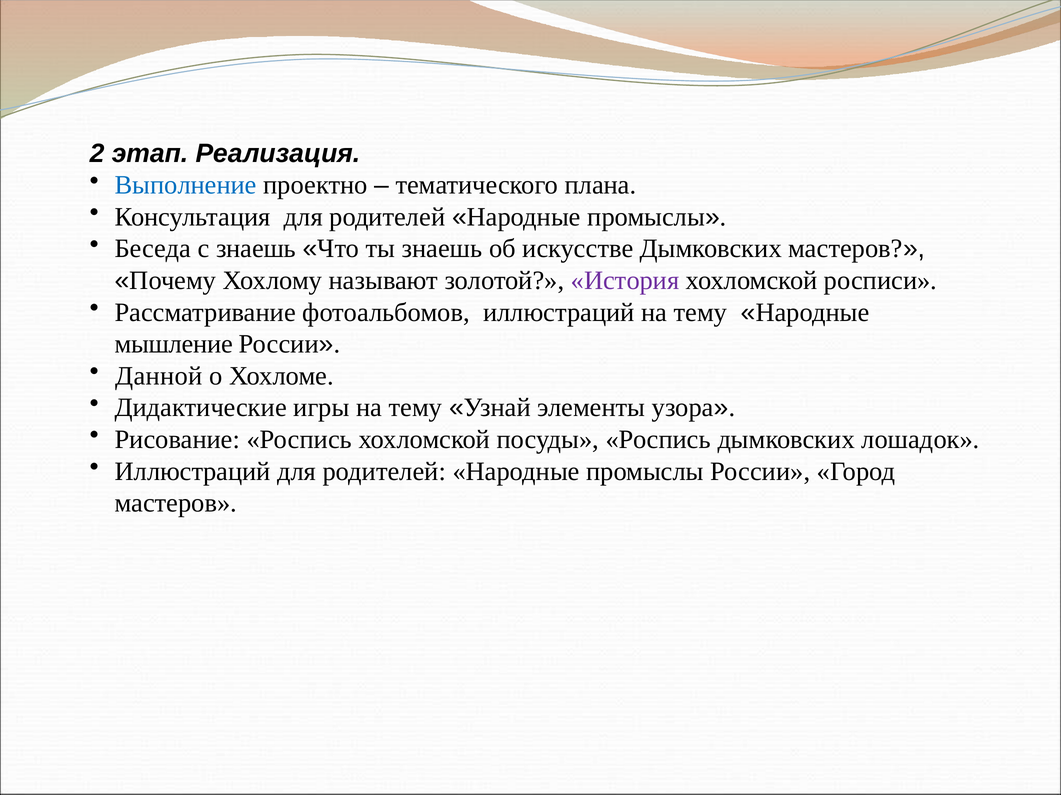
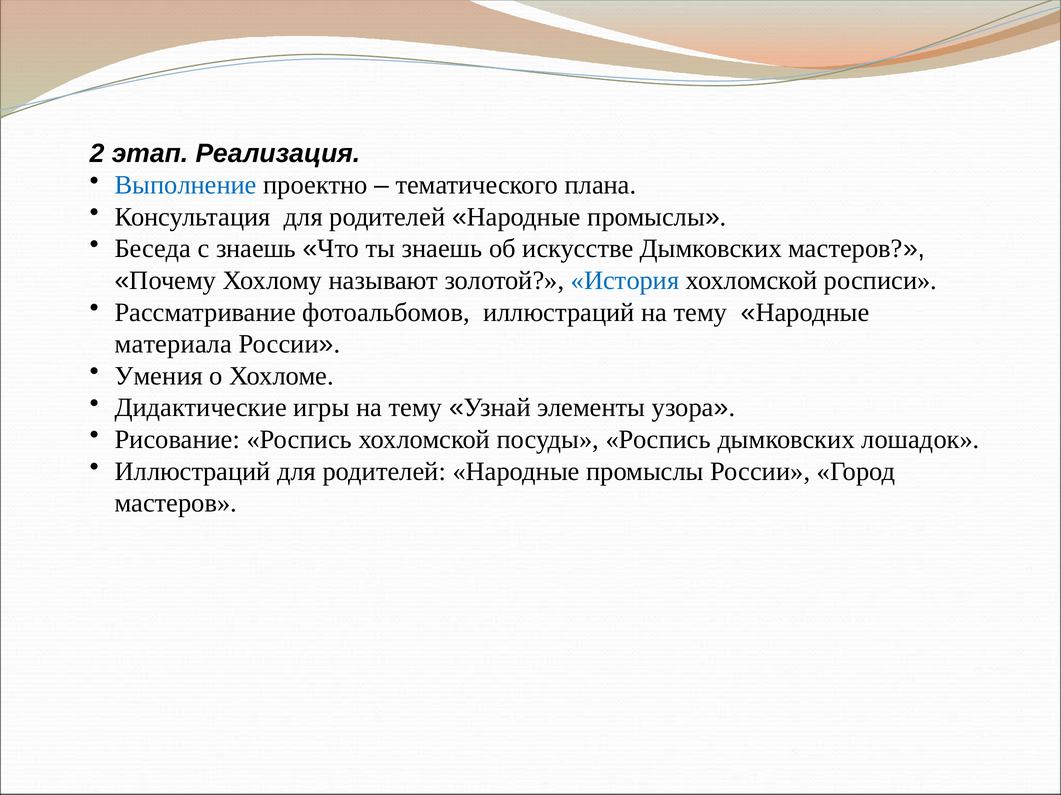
История colour: purple -> blue
мышление: мышление -> материала
Данной: Данной -> Умения
